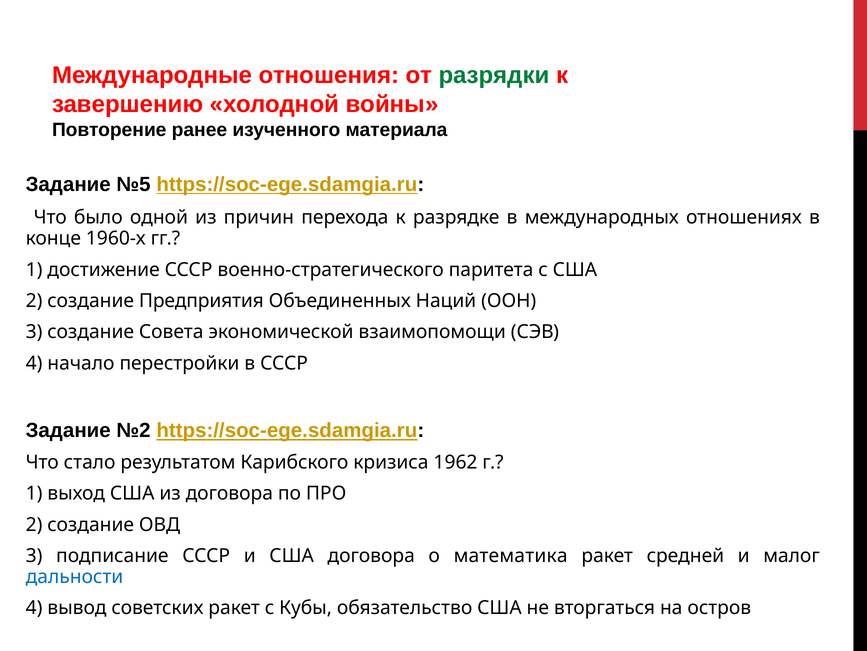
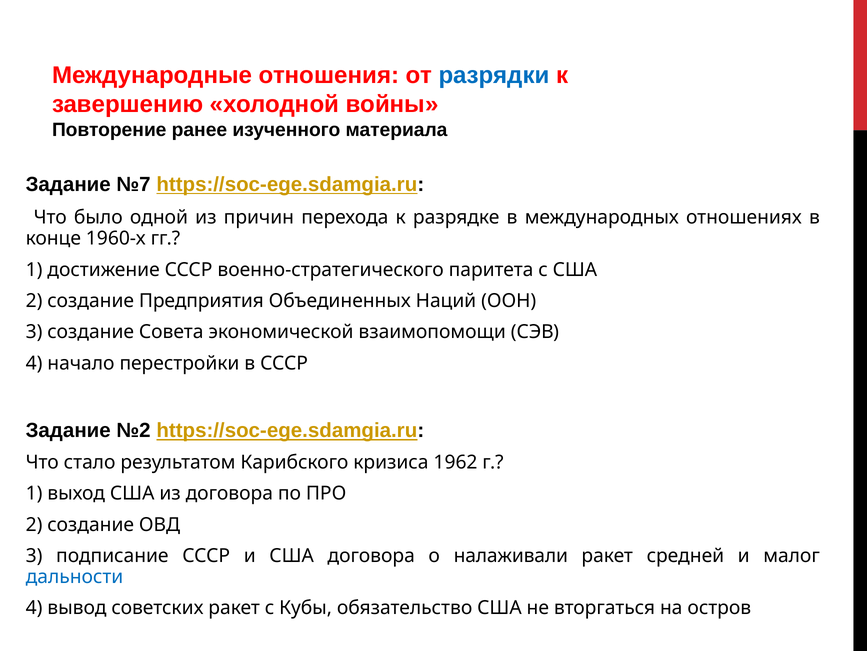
разрядки colour: green -> blue
№5: №5 -> №7
математика: математика -> налаживали
